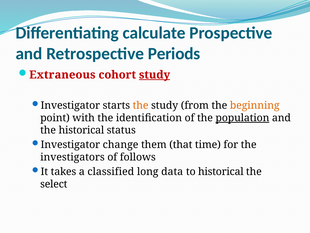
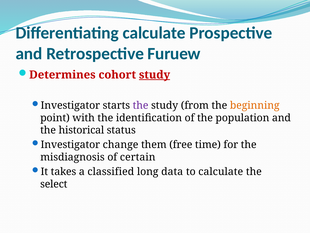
Periods: Periods -> Furuew
Extraneous: Extraneous -> Determines
the at (141, 105) colour: orange -> purple
population underline: present -> none
that: that -> free
investigators: investigators -> misdiagnosis
follows: follows -> certain
to historical: historical -> calculate
